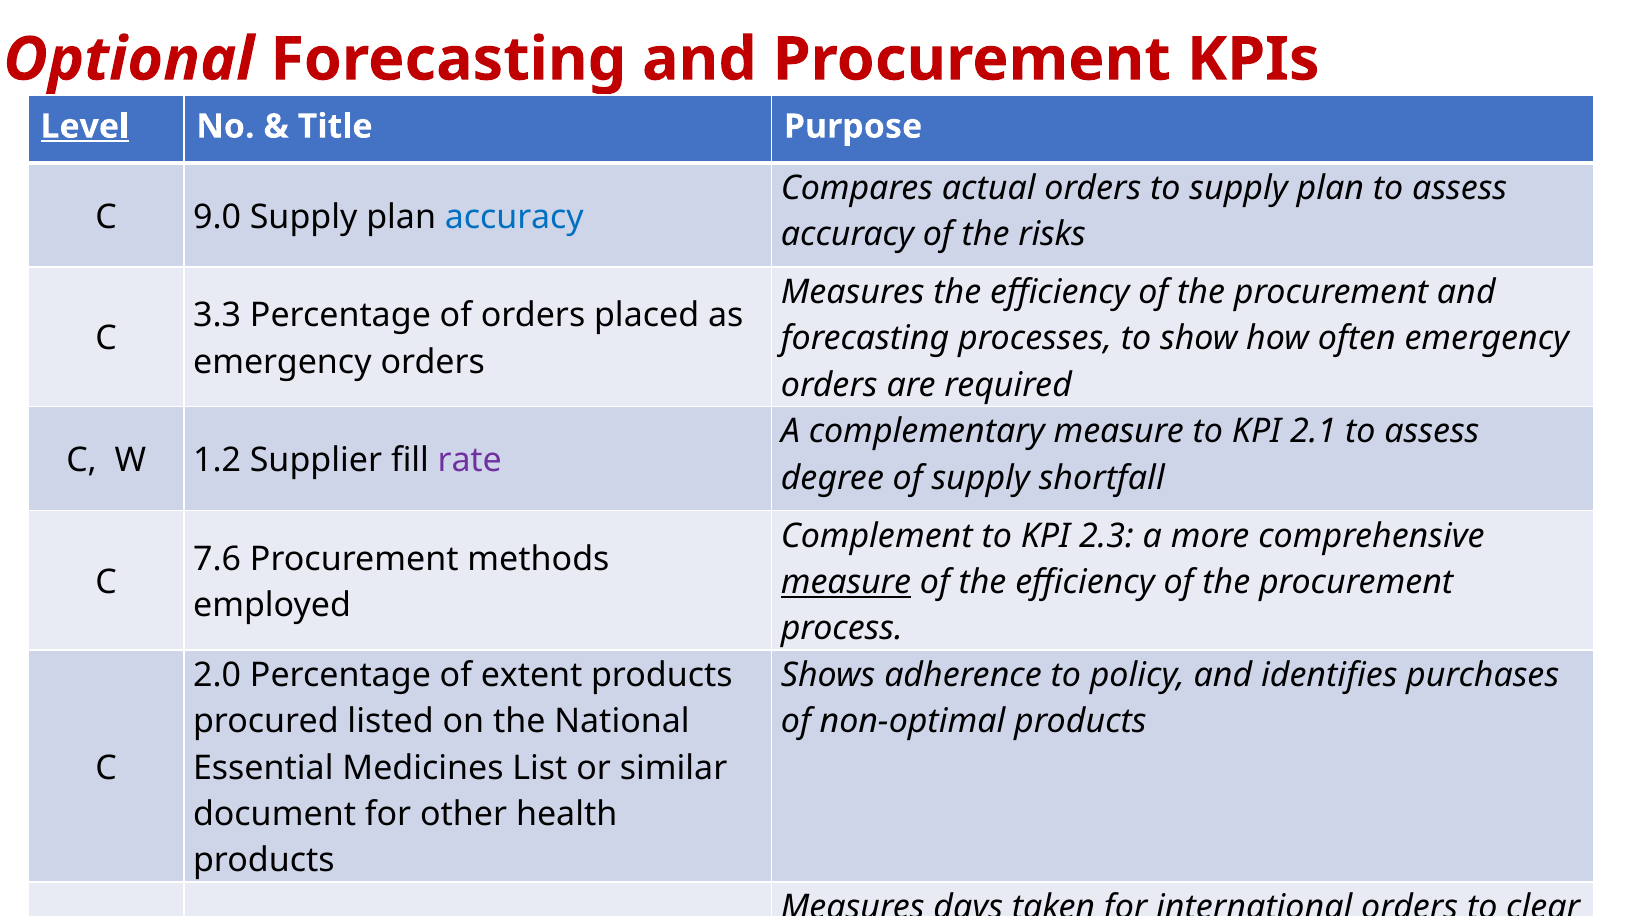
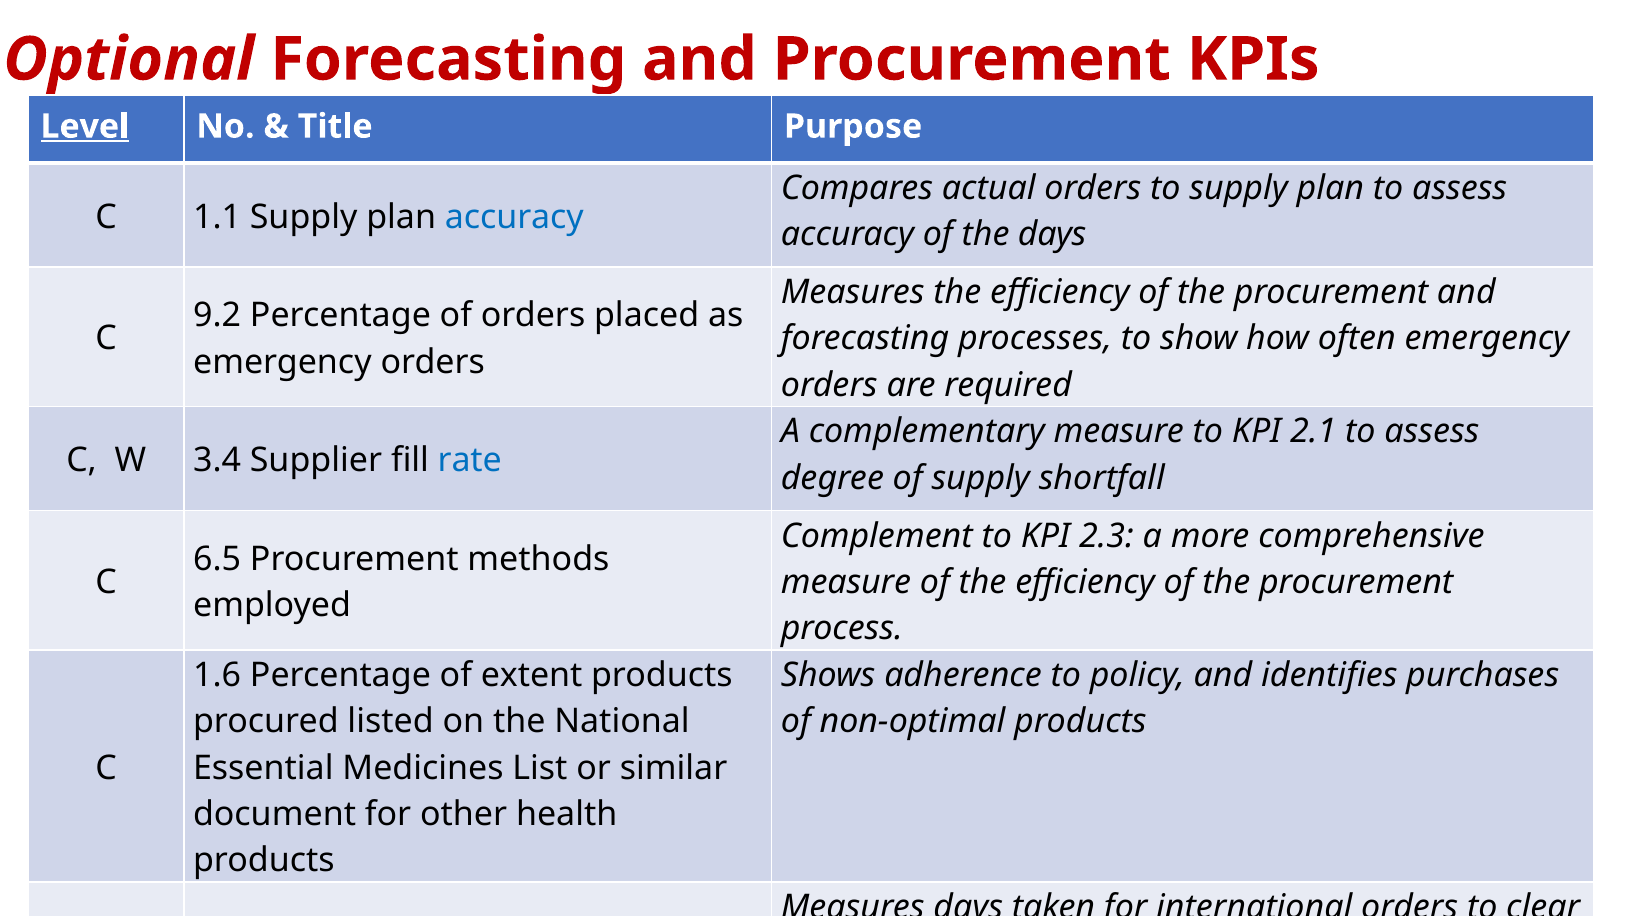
9.0: 9.0 -> 1.1
the risks: risks -> days
3.3: 3.3 -> 9.2
1.2: 1.2 -> 3.4
rate colour: purple -> blue
7.6: 7.6 -> 6.5
measure at (846, 582) underline: present -> none
2.0: 2.0 -> 1.6
